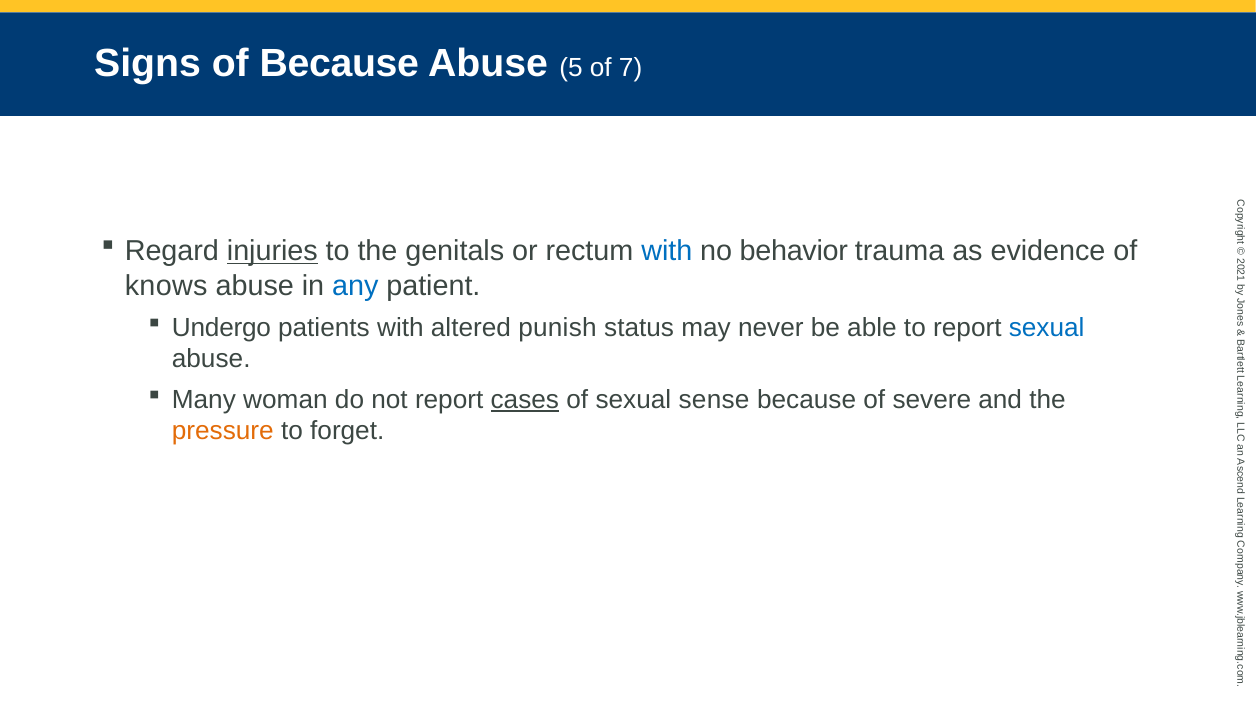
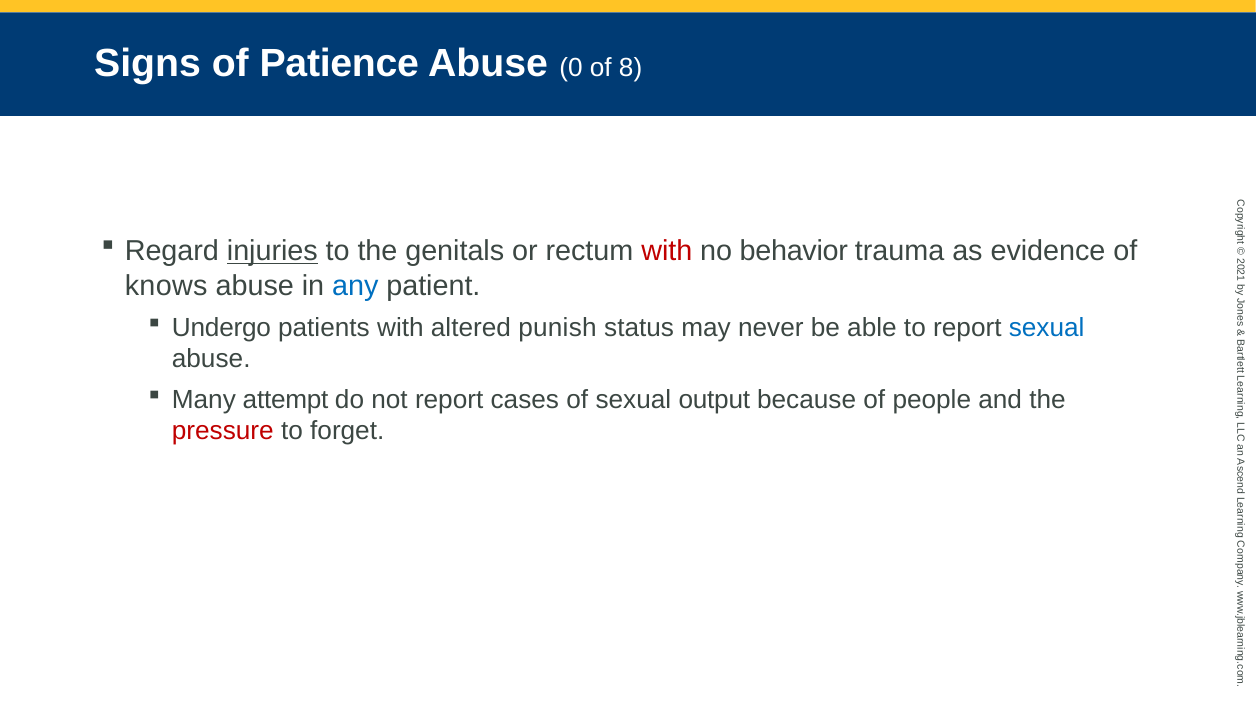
of Because: Because -> Patience
Abuse 5: 5 -> 0
7: 7 -> 8
with at (667, 251) colour: blue -> red
woman: woman -> attempt
cases underline: present -> none
sense: sense -> output
severe: severe -> people
pressure colour: orange -> red
